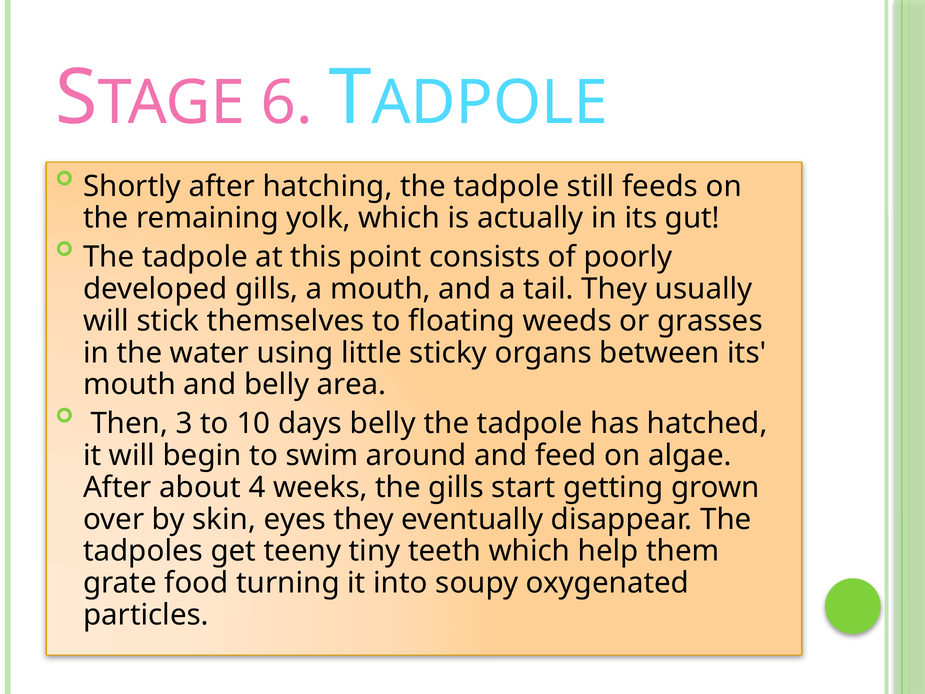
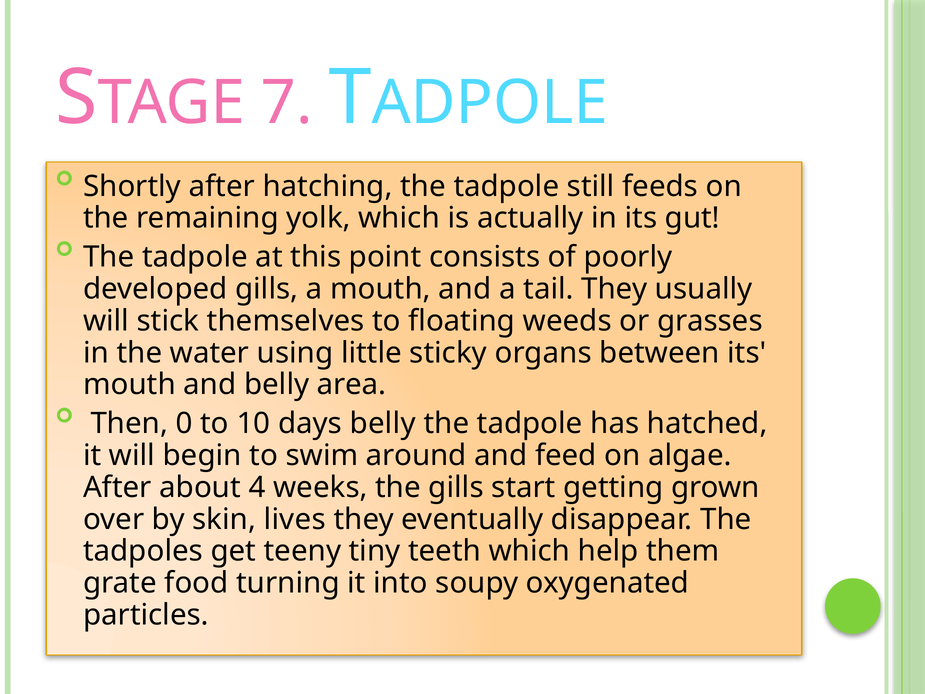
6: 6 -> 7
3: 3 -> 0
eyes: eyes -> lives
